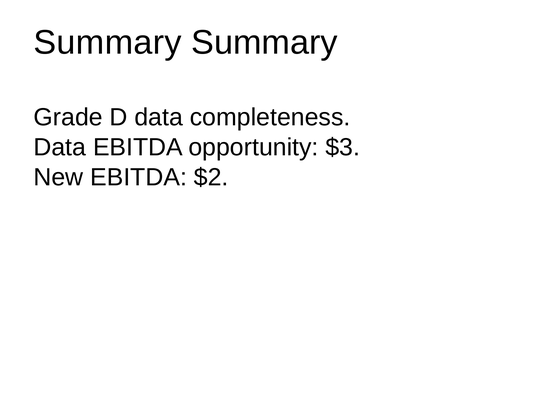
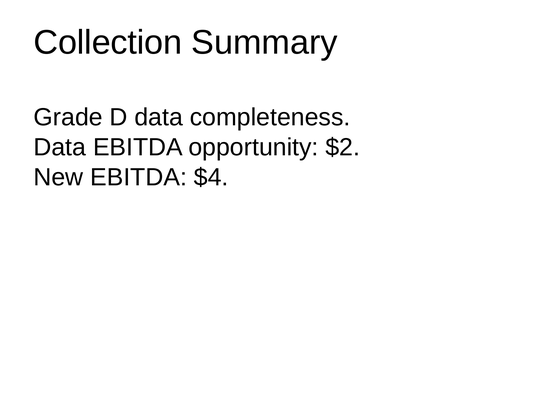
Summary at (108, 43): Summary -> Collection
$3: $3 -> $2
$2: $2 -> $4
